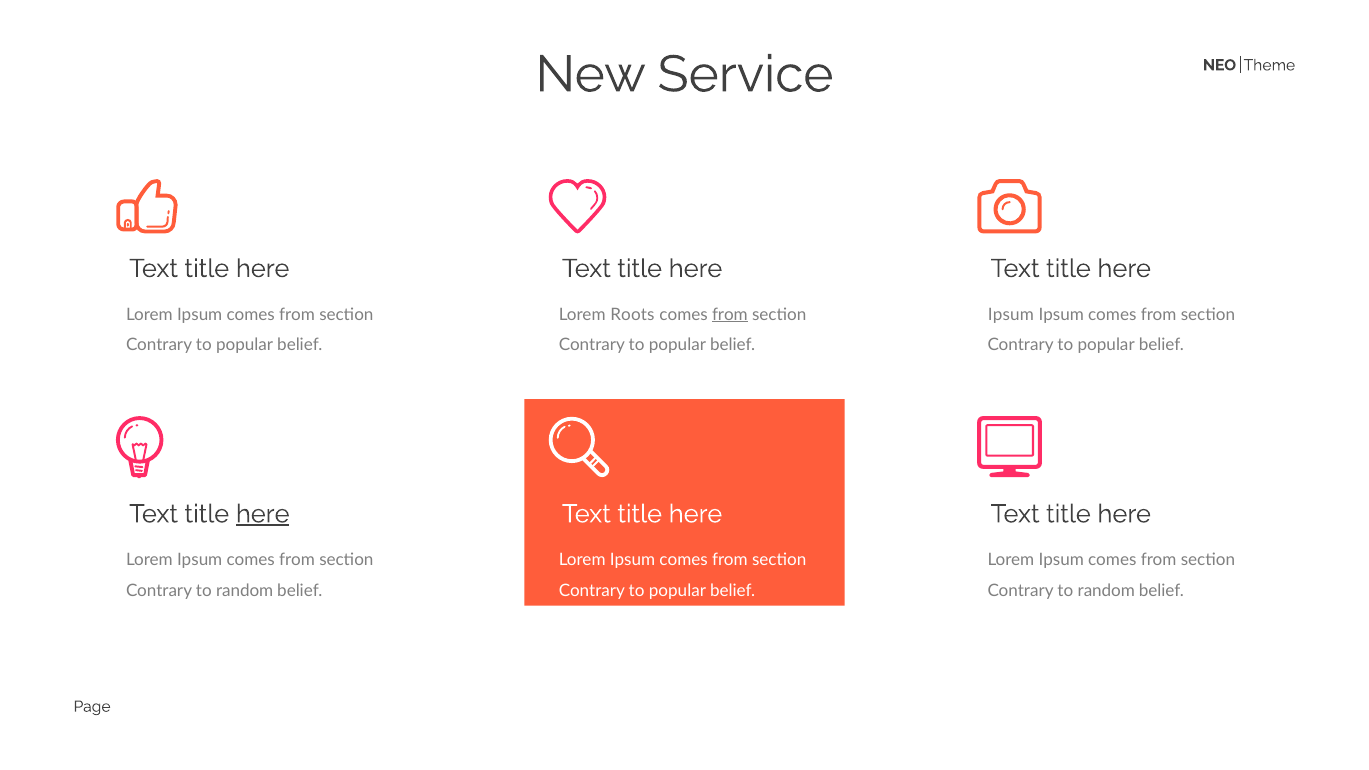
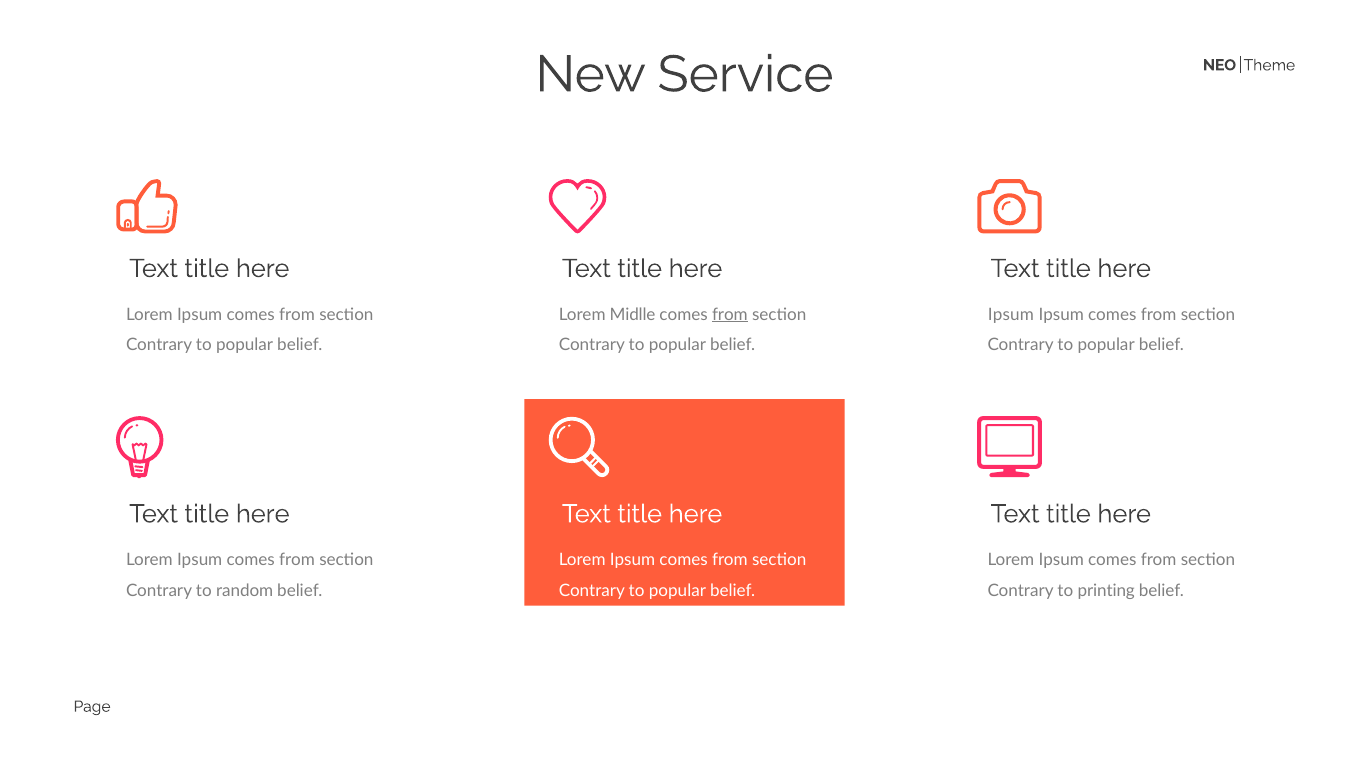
Roots: Roots -> Midlle
here at (263, 514) underline: present -> none
random at (1106, 591): random -> printing
